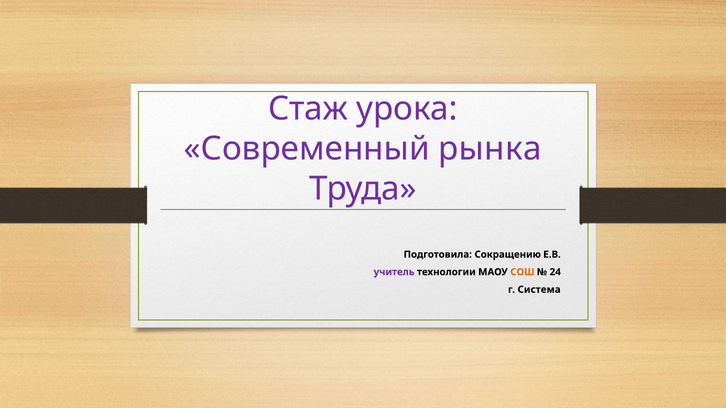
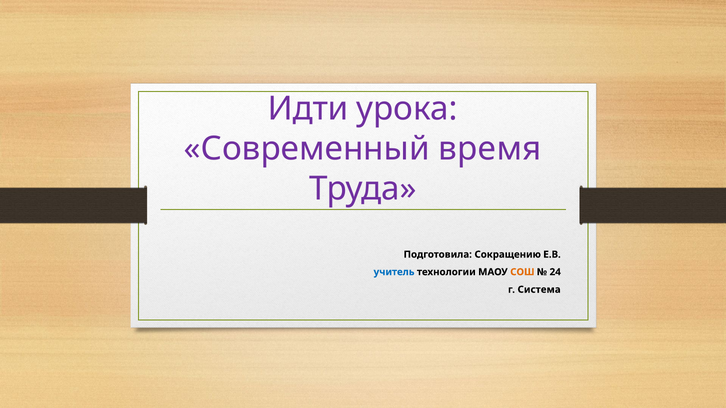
Стаж: Стаж -> Идти
рынка: рынка -> время
учитель colour: purple -> blue
